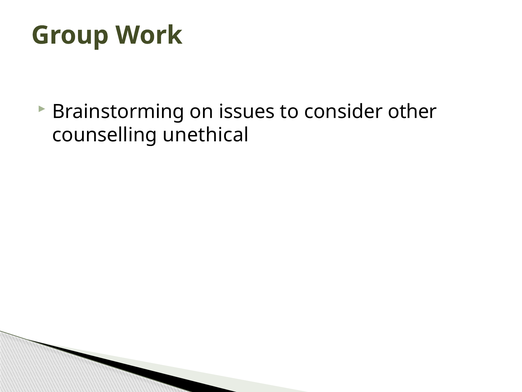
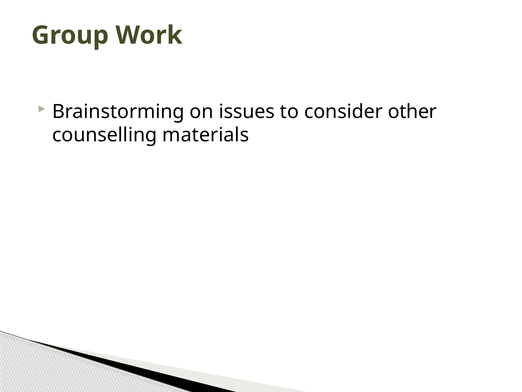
unethical: unethical -> materials
